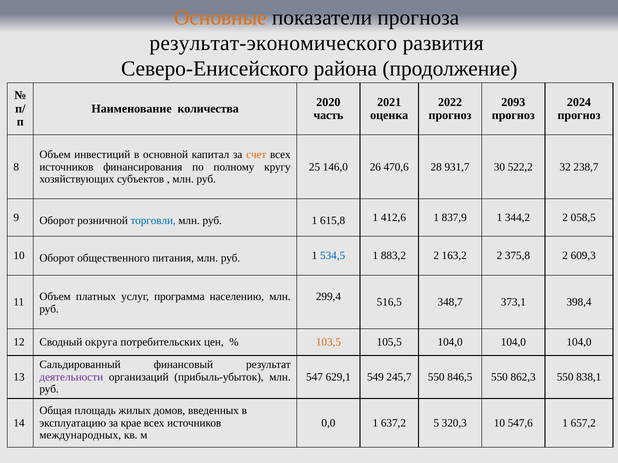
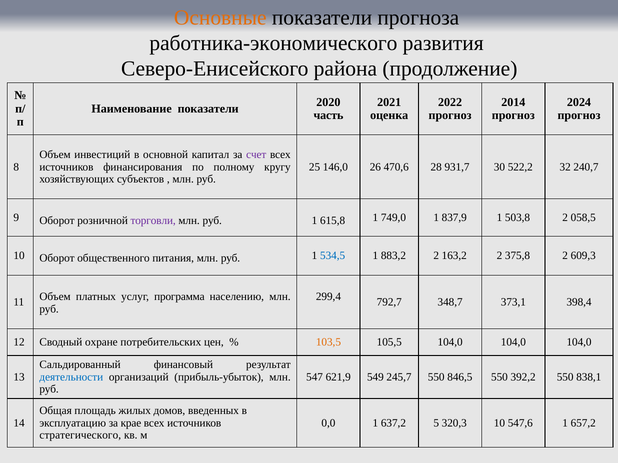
результат-экономического: результат-экономического -> работника-экономического
2093: 2093 -> 2014
Наименование количества: количества -> показатели
счет colour: orange -> purple
238,7: 238,7 -> 240,7
торговли colour: blue -> purple
412,6: 412,6 -> 749,0
344,2: 344,2 -> 503,8
516,5: 516,5 -> 792,7
округа: округа -> охране
деятельности colour: purple -> blue
629,1: 629,1 -> 621,9
862,3: 862,3 -> 392,2
международных: международных -> стратегического
